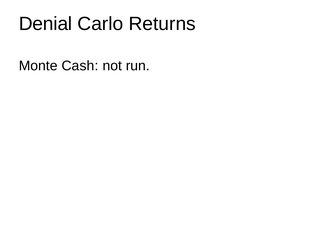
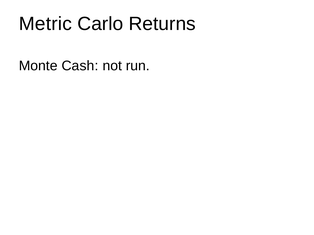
Denial: Denial -> Metric
